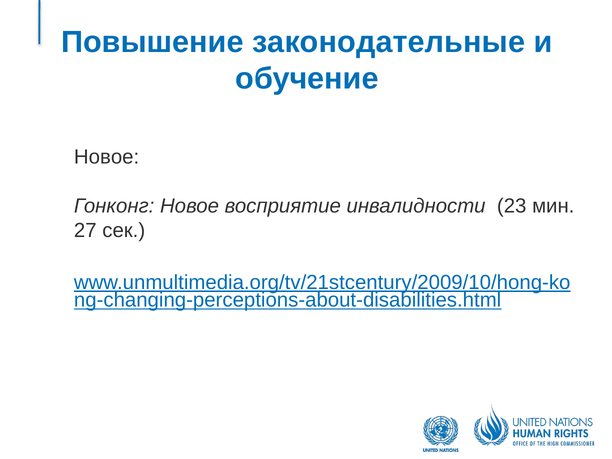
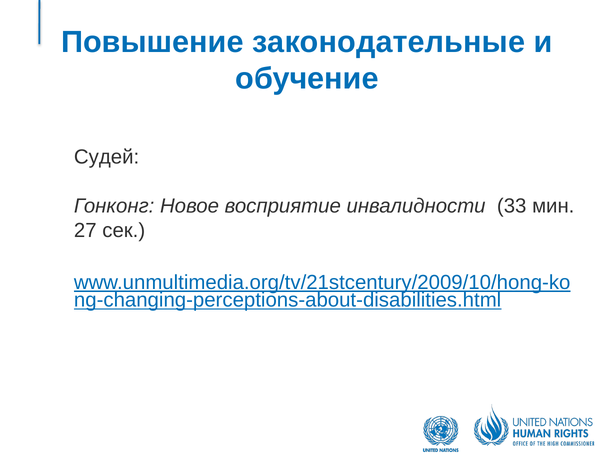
Новое at (107, 157): Новое -> Судей
23: 23 -> 33
